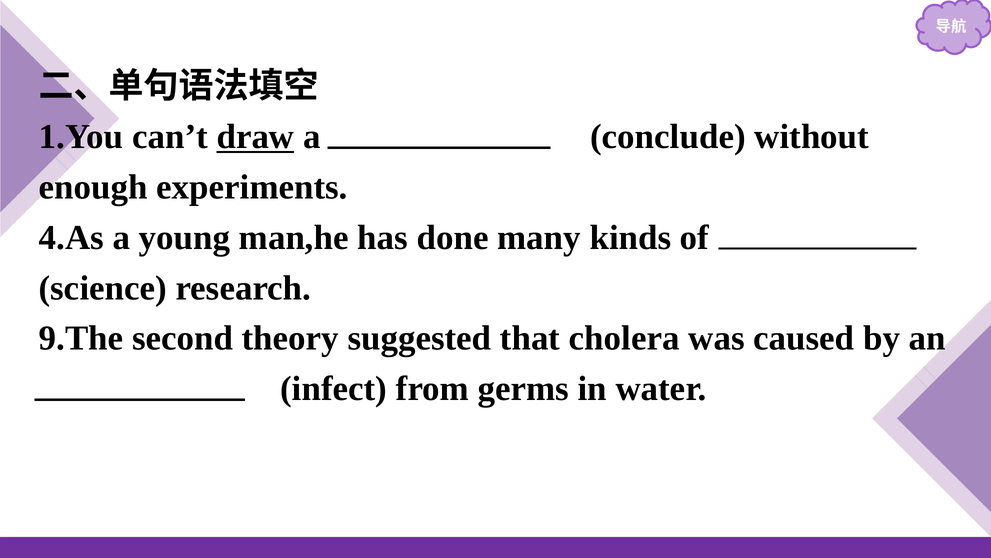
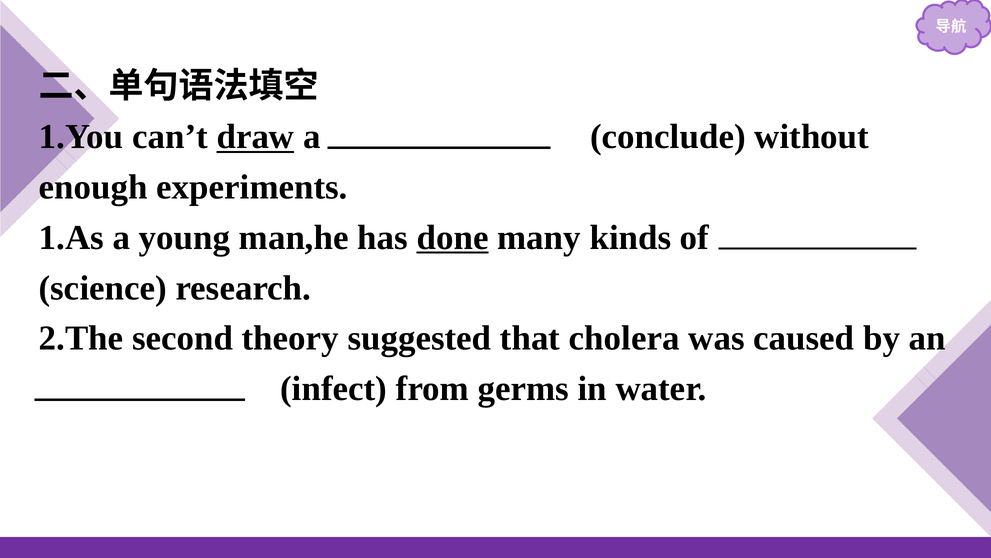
4.As: 4.As -> 1.As
done underline: none -> present
9.The: 9.The -> 2.The
